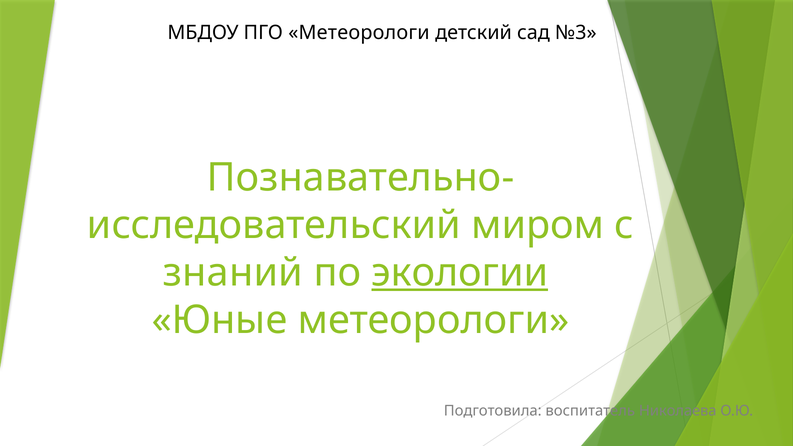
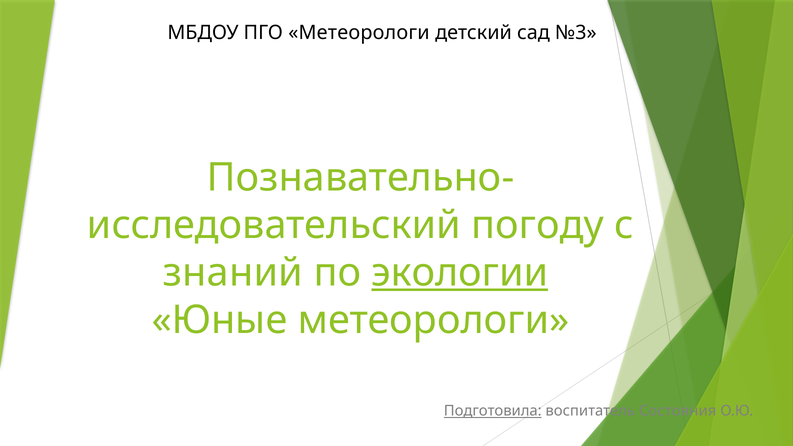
миром: миром -> погоду
Подготовила underline: none -> present
Николаева: Николаева -> Состояния
